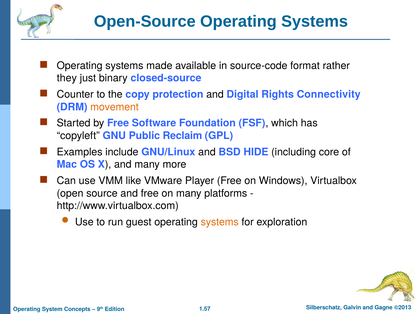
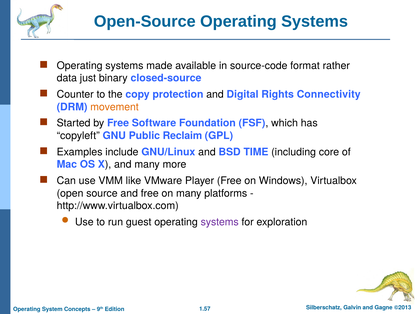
they: they -> data
HIDE: HIDE -> TIME
systems at (220, 222) colour: orange -> purple
